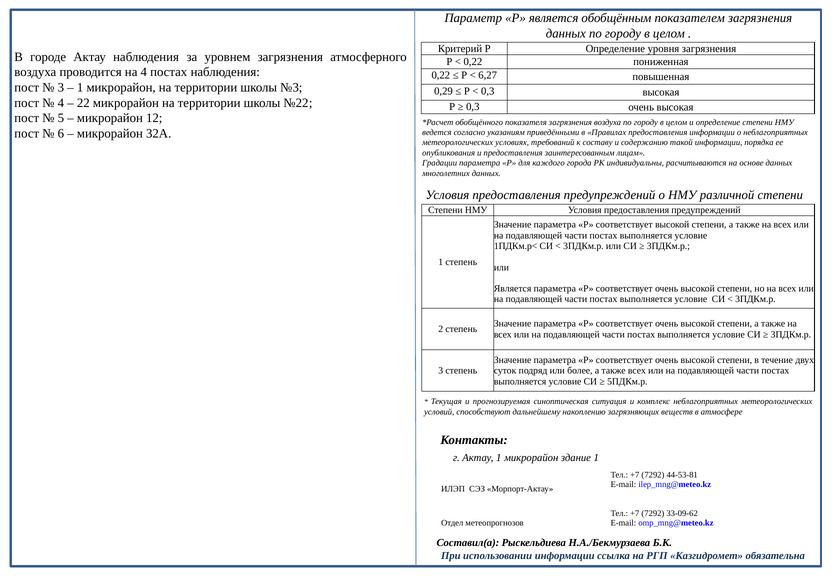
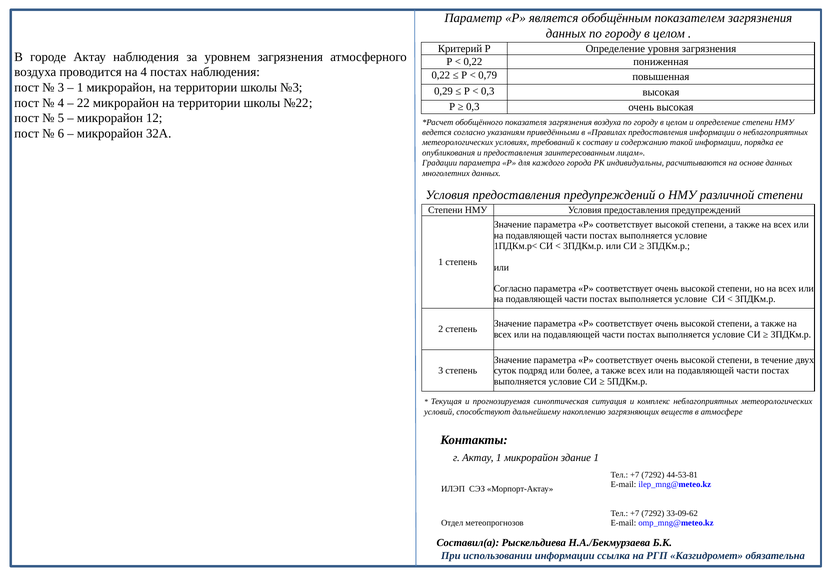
6,27: 6,27 -> 0,79
Является at (513, 289): Является -> Согласно
